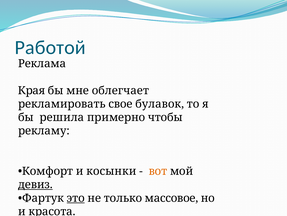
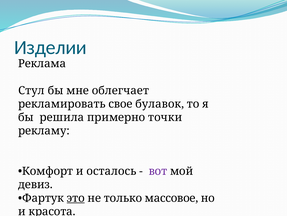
Работой: Работой -> Изделии
Края: Края -> Стул
чтобы: чтобы -> точки
косынки: косынки -> осталось
вот colour: orange -> purple
девиз underline: present -> none
